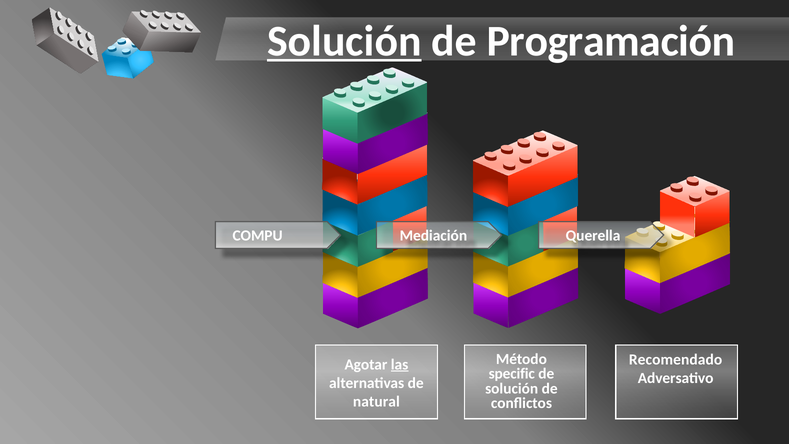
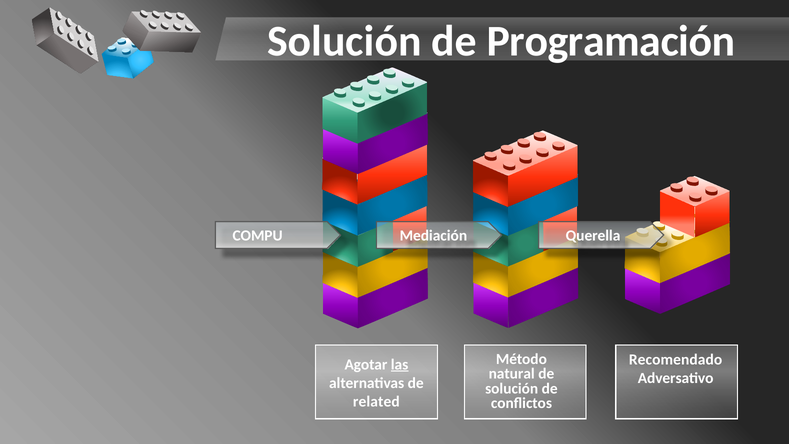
Solución at (344, 41) underline: present -> none
specific: specific -> natural
natural: natural -> related
